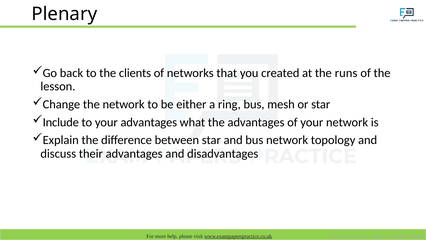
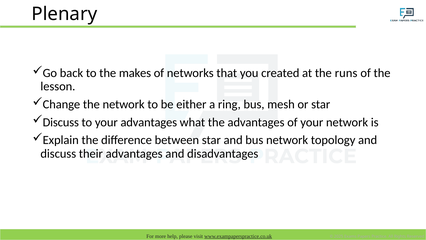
clients: clients -> makes
Include at (61, 122): Include -> Discuss
